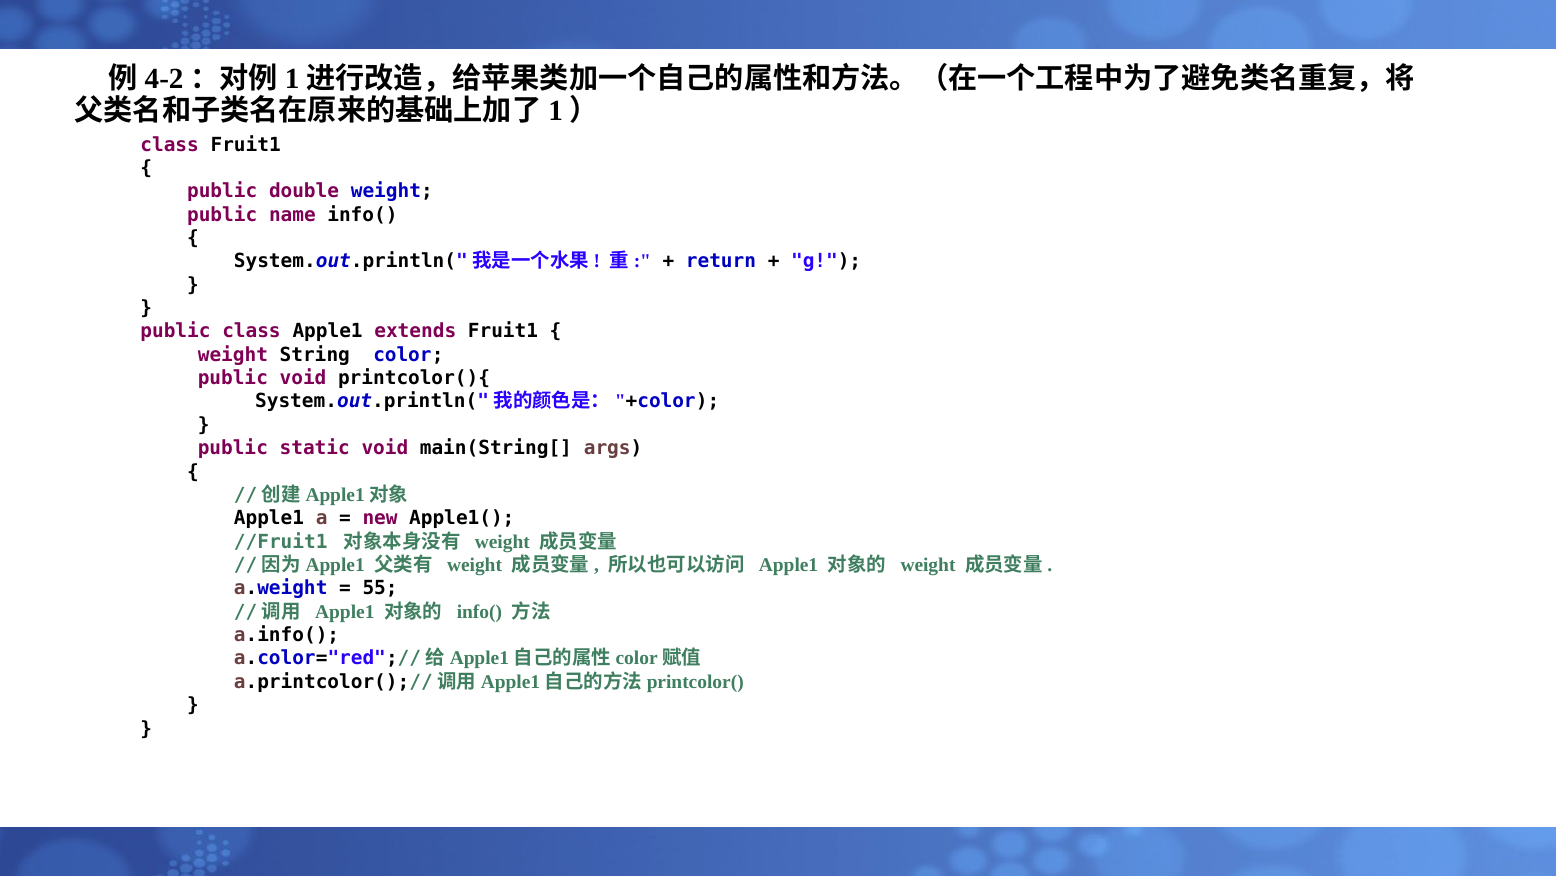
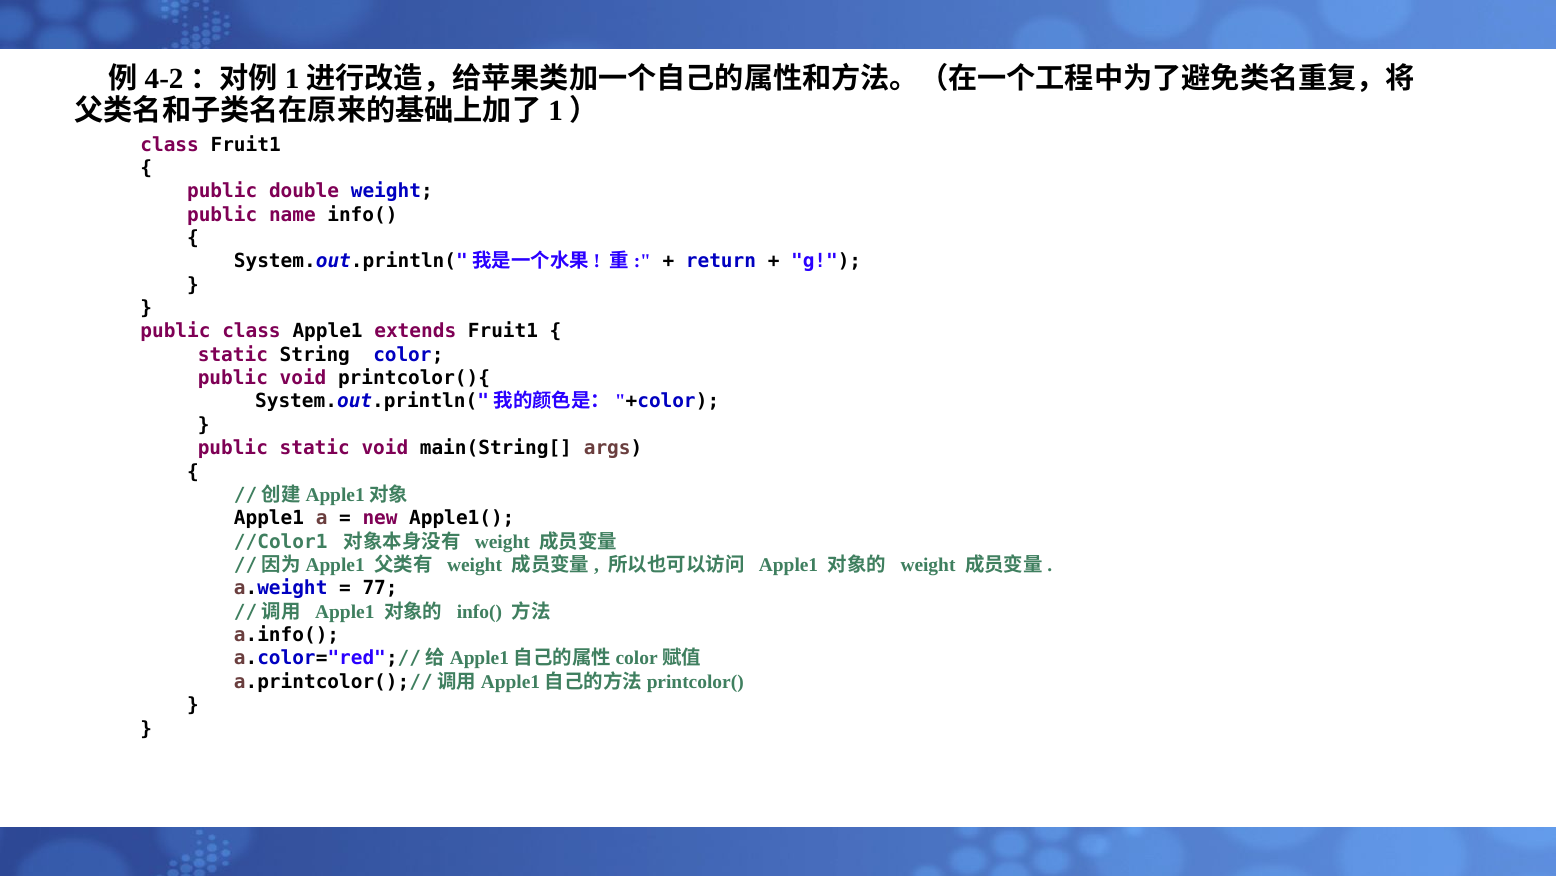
weight at (233, 355): weight -> static
//Fruit1: //Fruit1 -> //Color1
55: 55 -> 77
